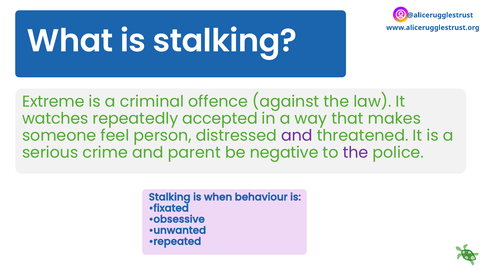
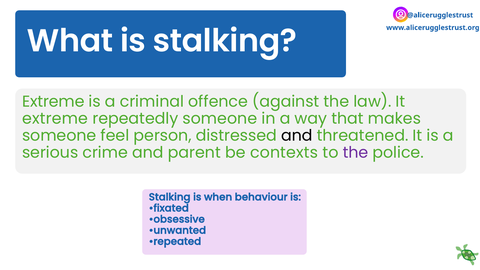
watches at (55, 119): watches -> extreme
repeatedly accepted: accepted -> someone
and at (297, 136) colour: purple -> black
negative: negative -> contexts
